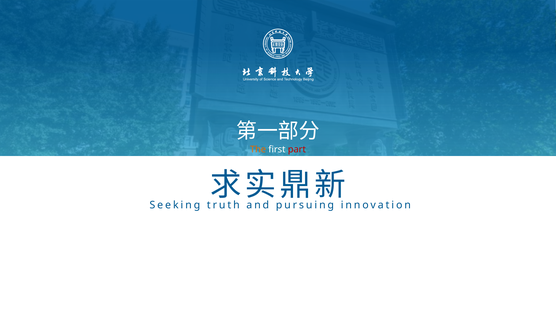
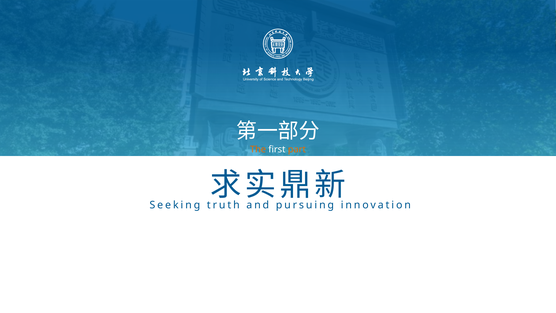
part colour: red -> orange
